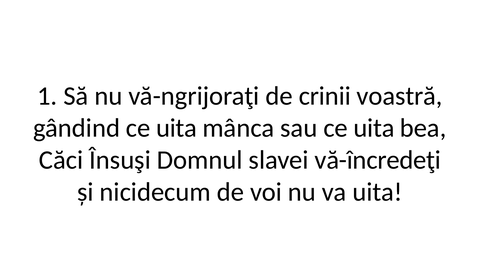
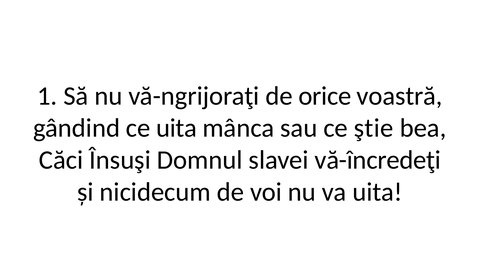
crinii: crinii -> orice
sau ce uita: uita -> ştie
